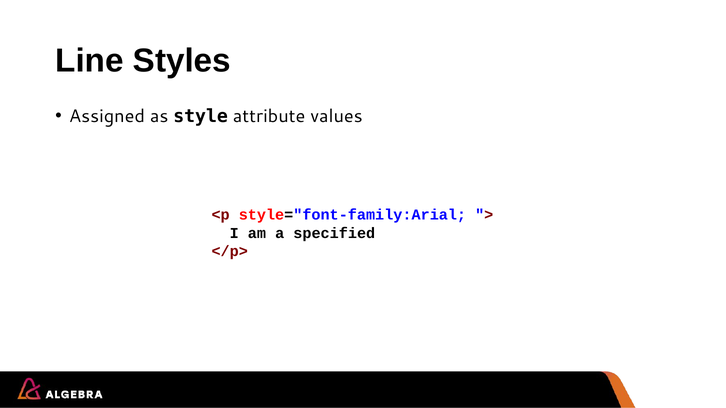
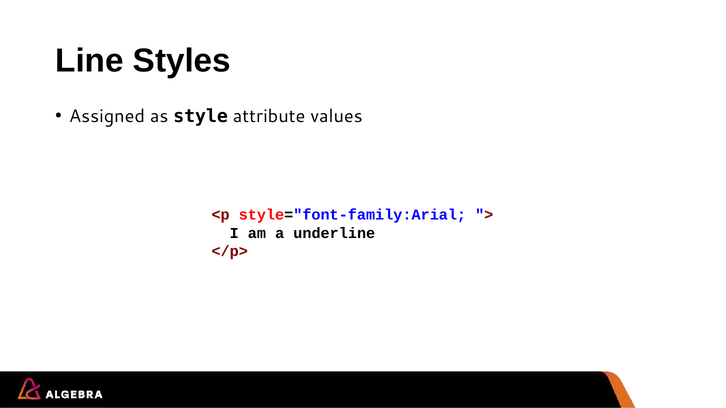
specified: specified -> underline
